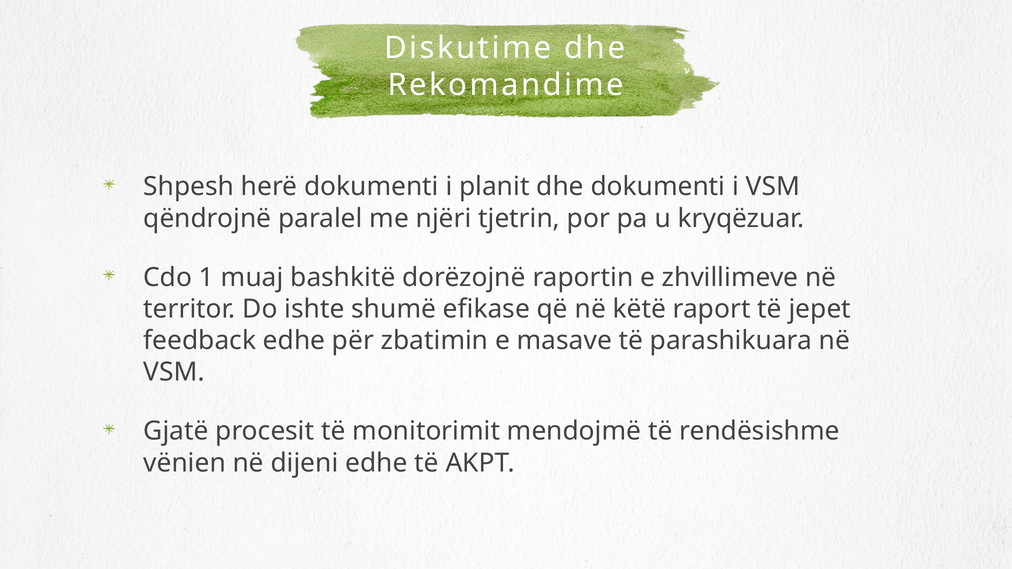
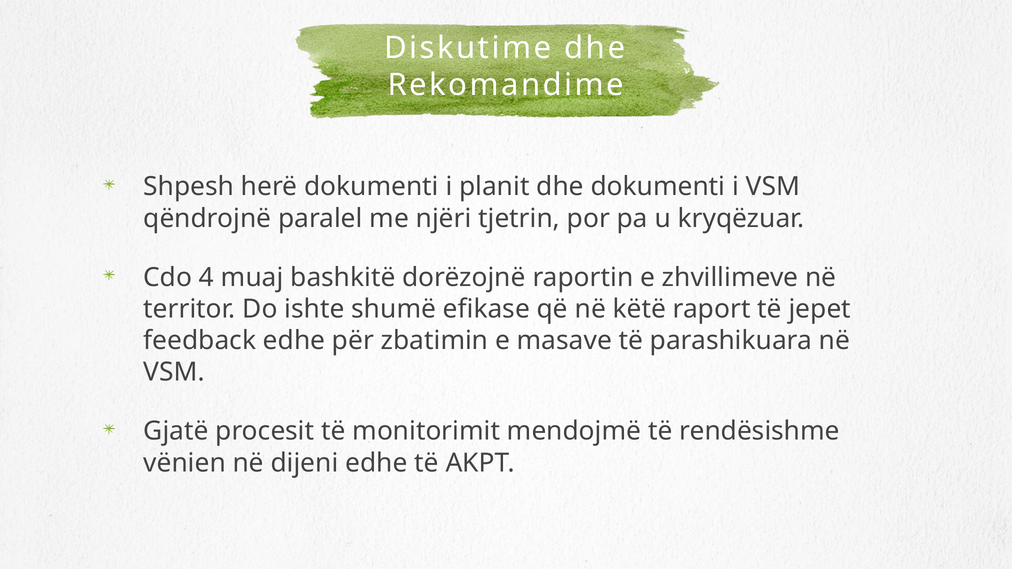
1: 1 -> 4
